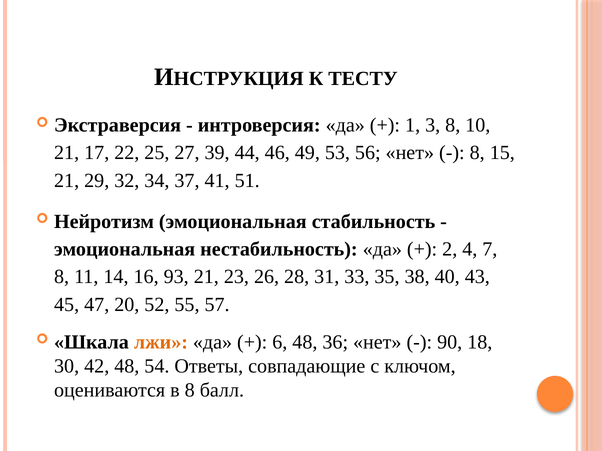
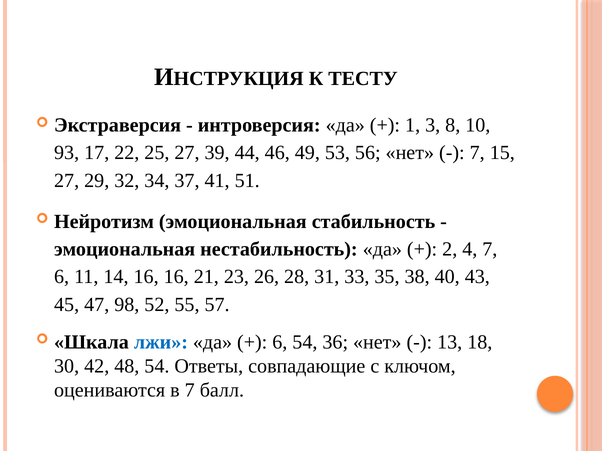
21 at (67, 153): 21 -> 93
8 at (477, 153): 8 -> 7
21 at (67, 181): 21 -> 27
8 at (62, 277): 8 -> 6
16 93: 93 -> 16
20: 20 -> 98
лжи colour: orange -> blue
6 48: 48 -> 54
90: 90 -> 13
в 8: 8 -> 7
